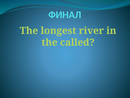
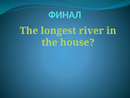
called: called -> house
